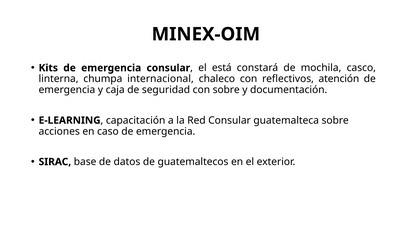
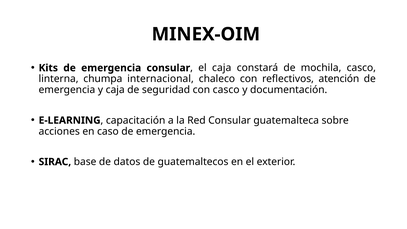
el está: está -> caja
con sobre: sobre -> casco
